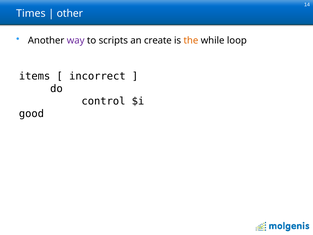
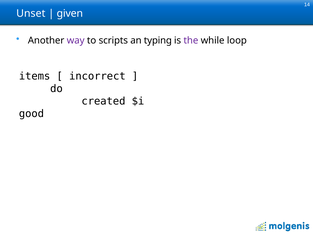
Times: Times -> Unset
other: other -> given
create: create -> typing
the colour: orange -> purple
control: control -> created
